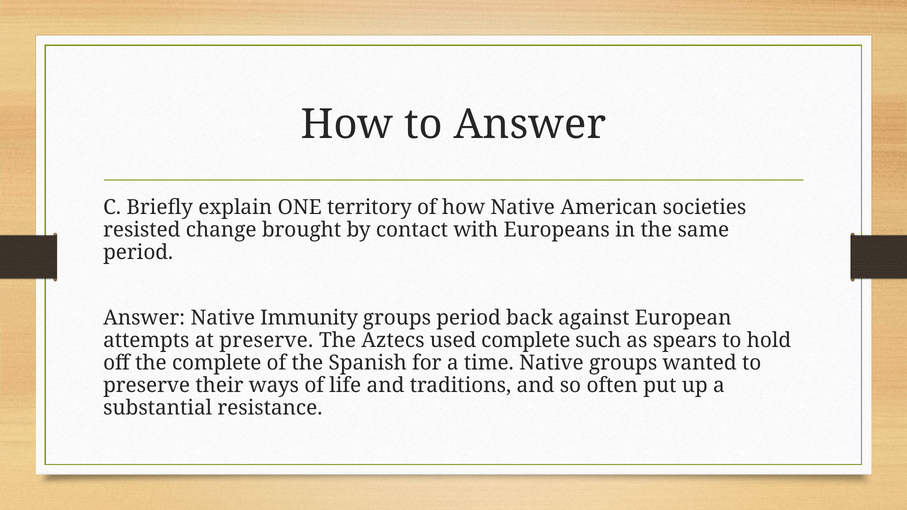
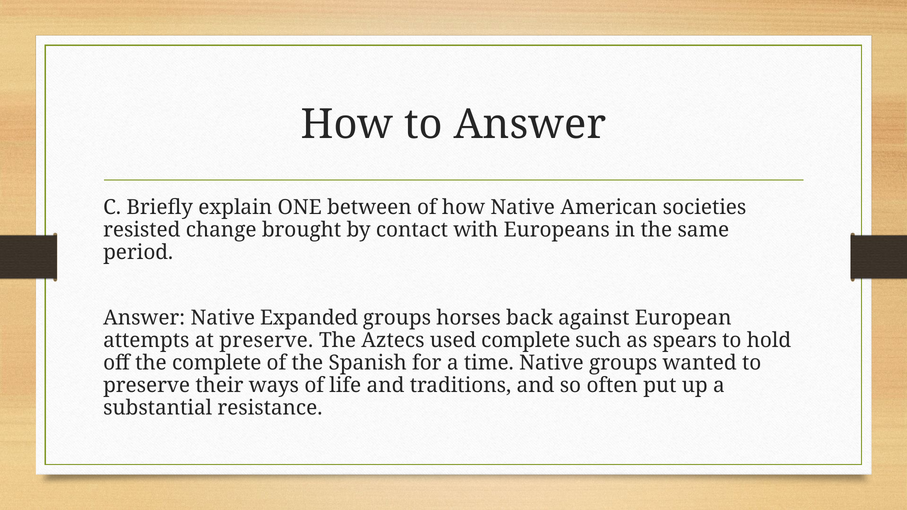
territory: territory -> between
Immunity: Immunity -> Expanded
groups period: period -> horses
